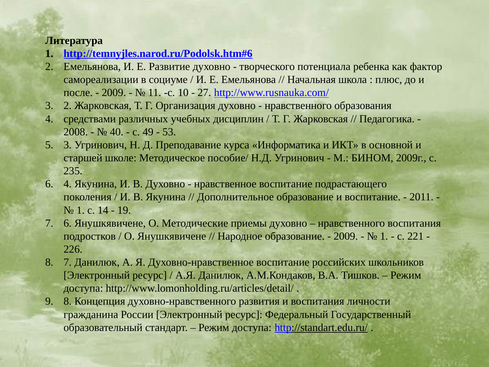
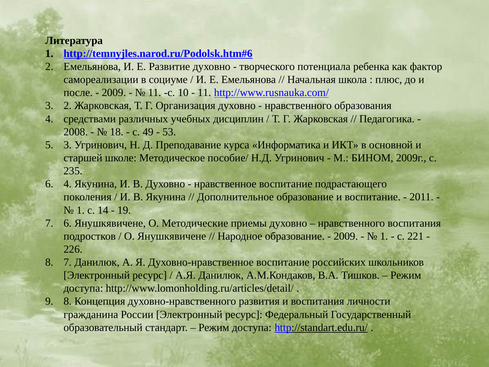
27 at (204, 93): 27 -> 11
40: 40 -> 18
